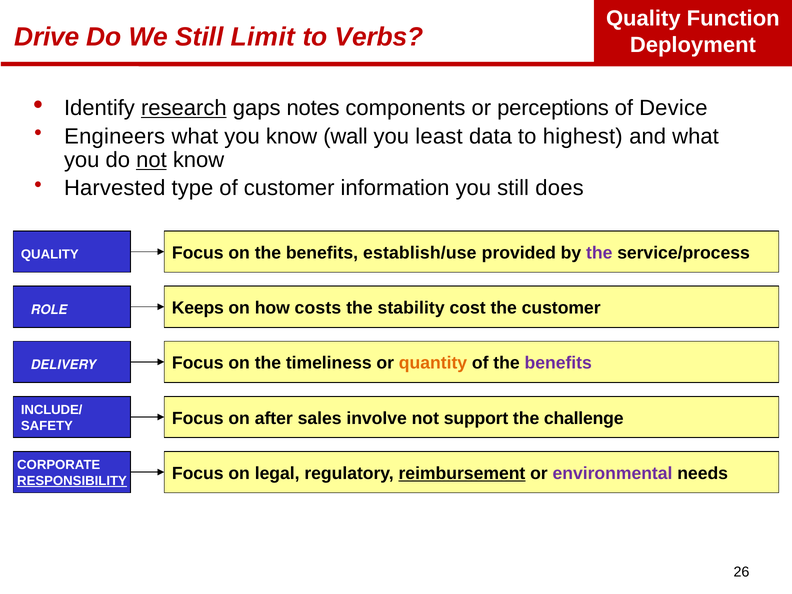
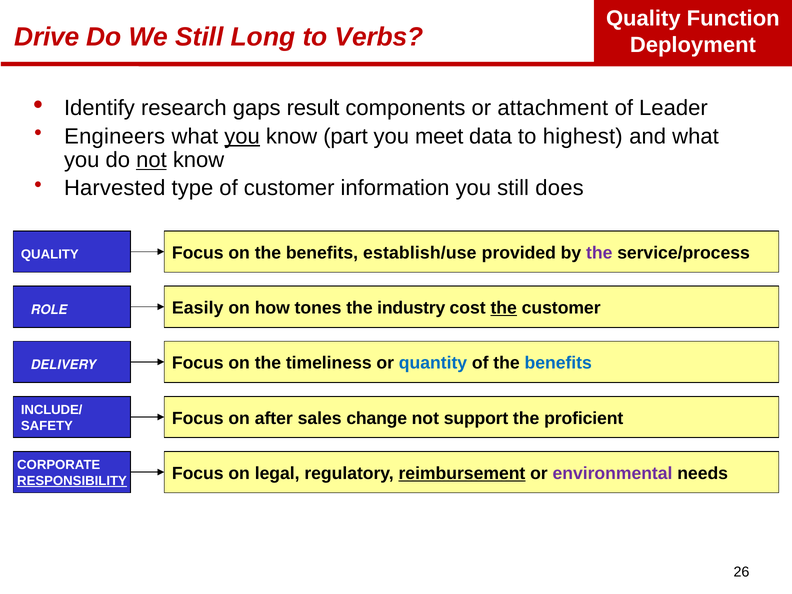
Limit: Limit -> Long
research underline: present -> none
notes: notes -> result
perceptions: perceptions -> attachment
Device: Device -> Leader
you at (242, 136) underline: none -> present
wall: wall -> part
least: least -> meet
Keeps: Keeps -> Easily
costs: costs -> tones
stability: stability -> industry
the at (504, 308) underline: none -> present
quantity colour: orange -> blue
benefits at (558, 363) colour: purple -> blue
involve: involve -> change
challenge: challenge -> proficient
